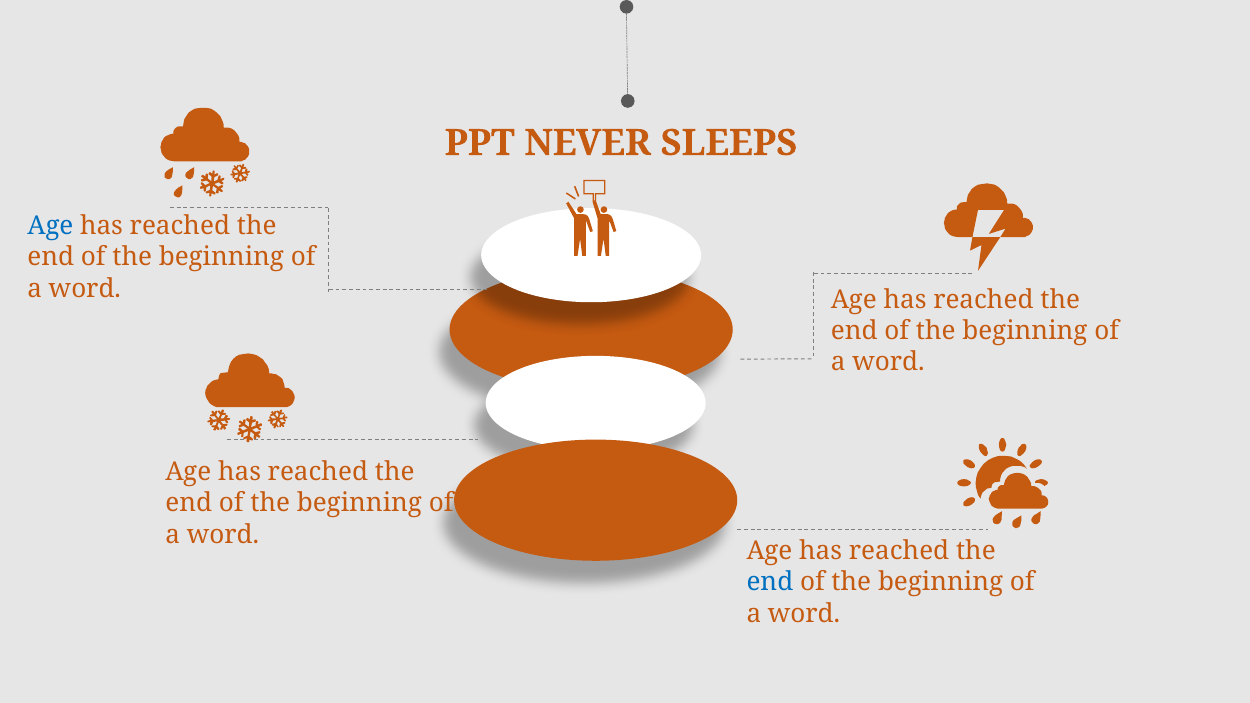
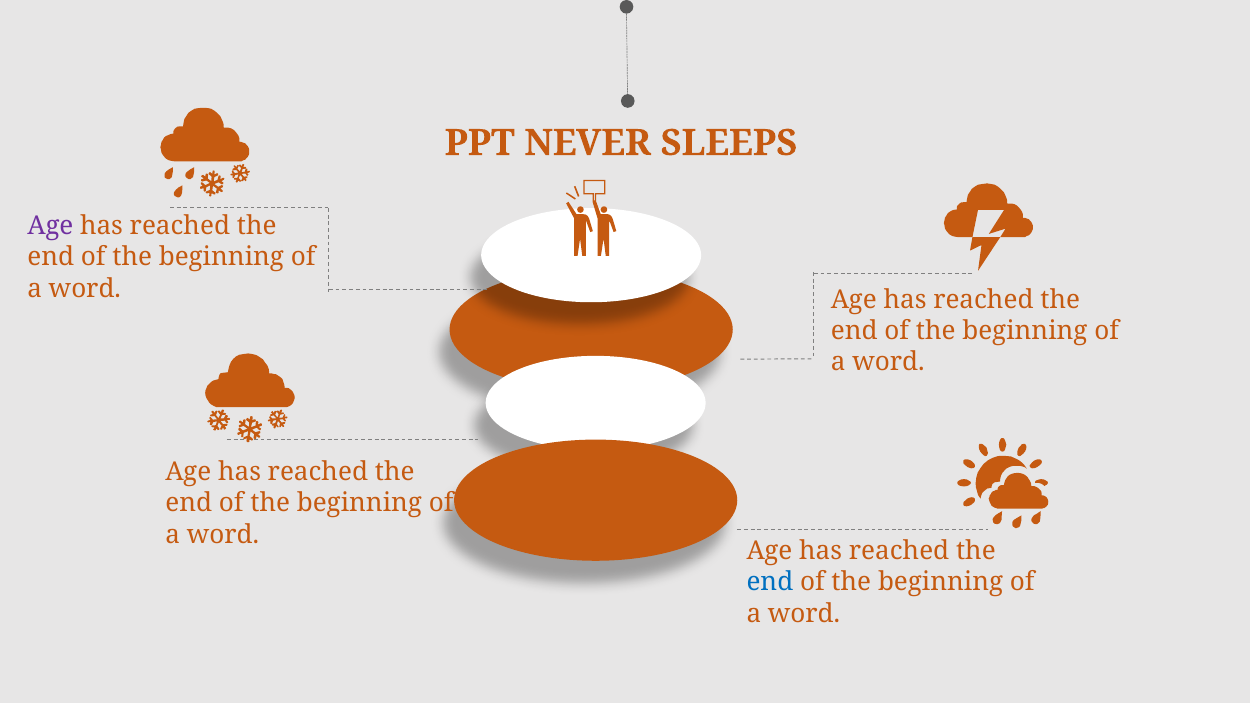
Age at (50, 226) colour: blue -> purple
